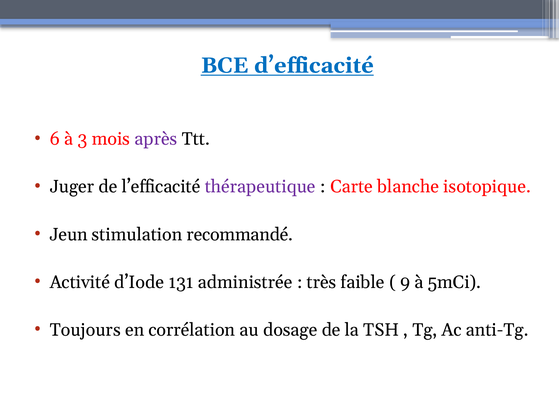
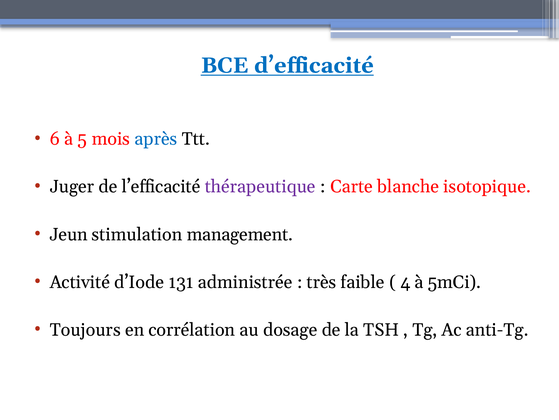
3: 3 -> 5
après colour: purple -> blue
recommandé: recommandé -> management
9: 9 -> 4
